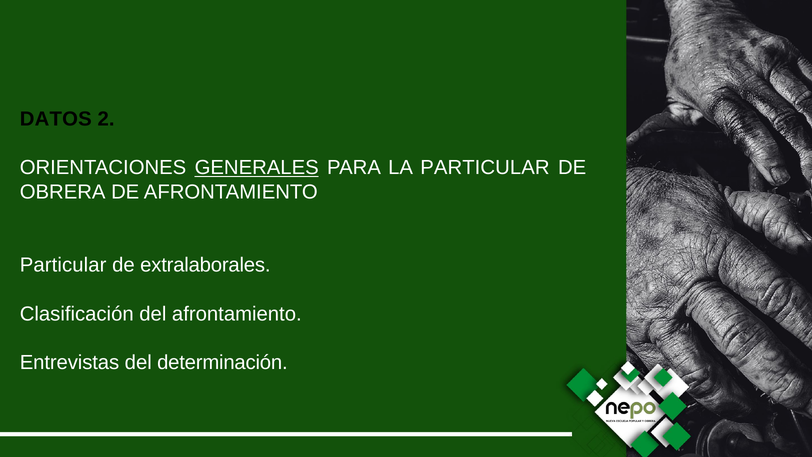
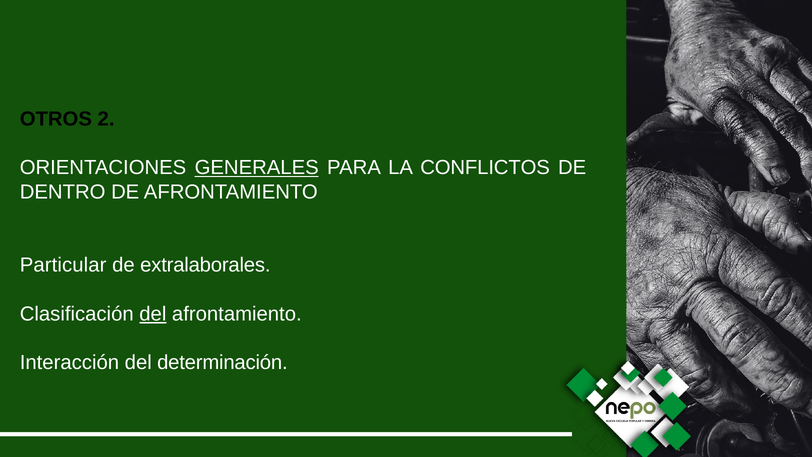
DATOS: DATOS -> OTROS
LA PARTICULAR: PARTICULAR -> CONFLICTOS
OBRERA: OBRERA -> DENTRO
del at (153, 314) underline: none -> present
Entrevistas: Entrevistas -> Interacción
